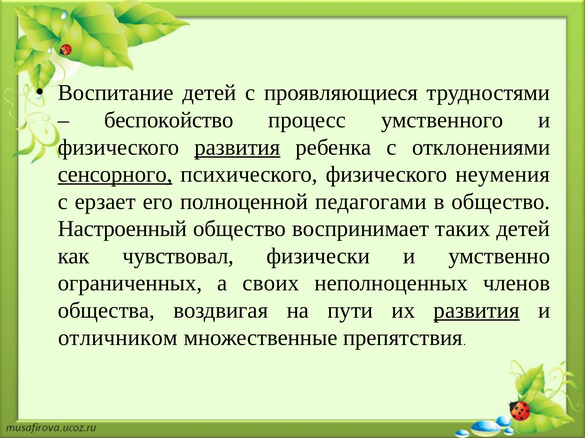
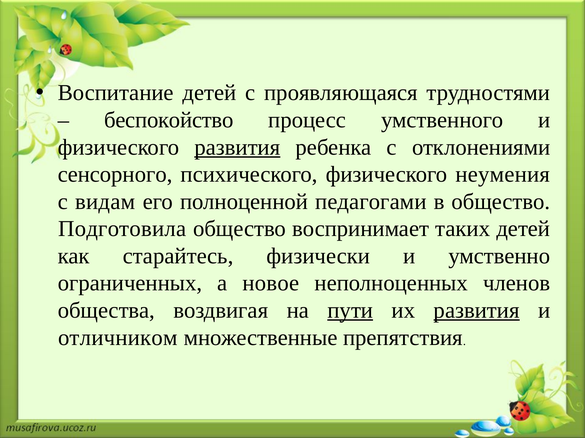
проявляющиеся: проявляющиеся -> проявляющаяся
сенсорного underline: present -> none
ерзает: ерзает -> видам
Настроенный: Настроенный -> Подготовила
чувствовал: чувствовал -> старайтесь
своих: своих -> новое
пути underline: none -> present
